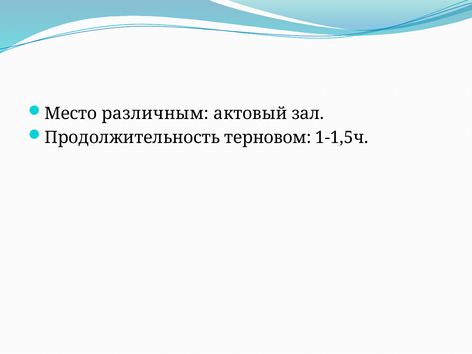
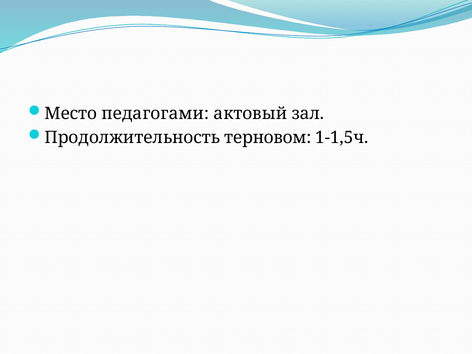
различным: различным -> педагогами
